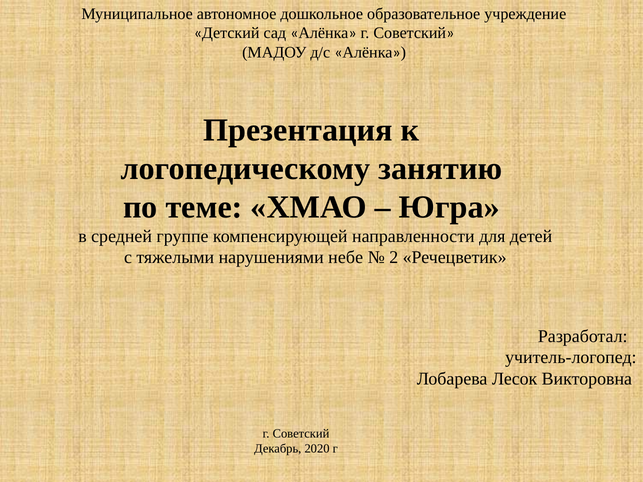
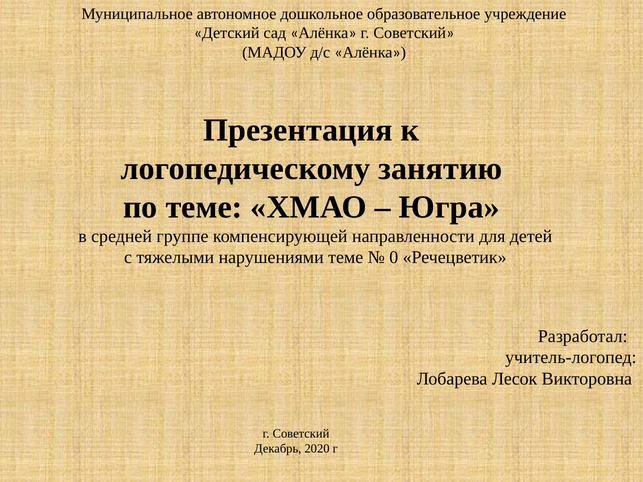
нарушениями небе: небе -> теме
2: 2 -> 0
